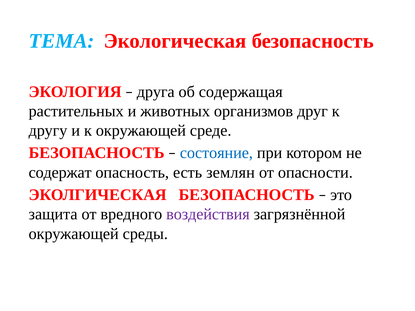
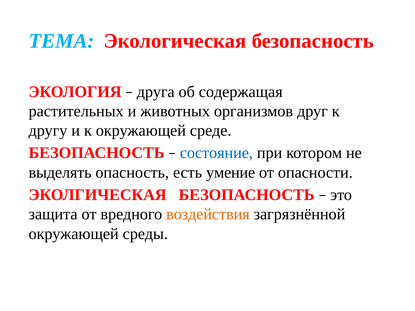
содержат: содержат -> выделять
землян: землян -> умение
воздействия colour: purple -> orange
